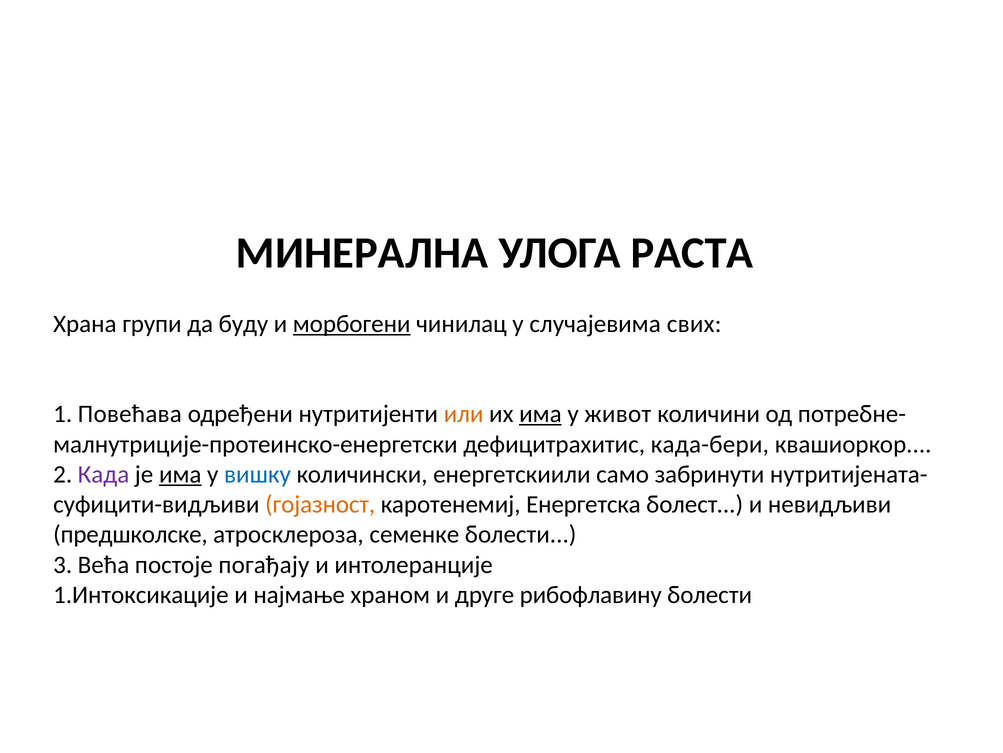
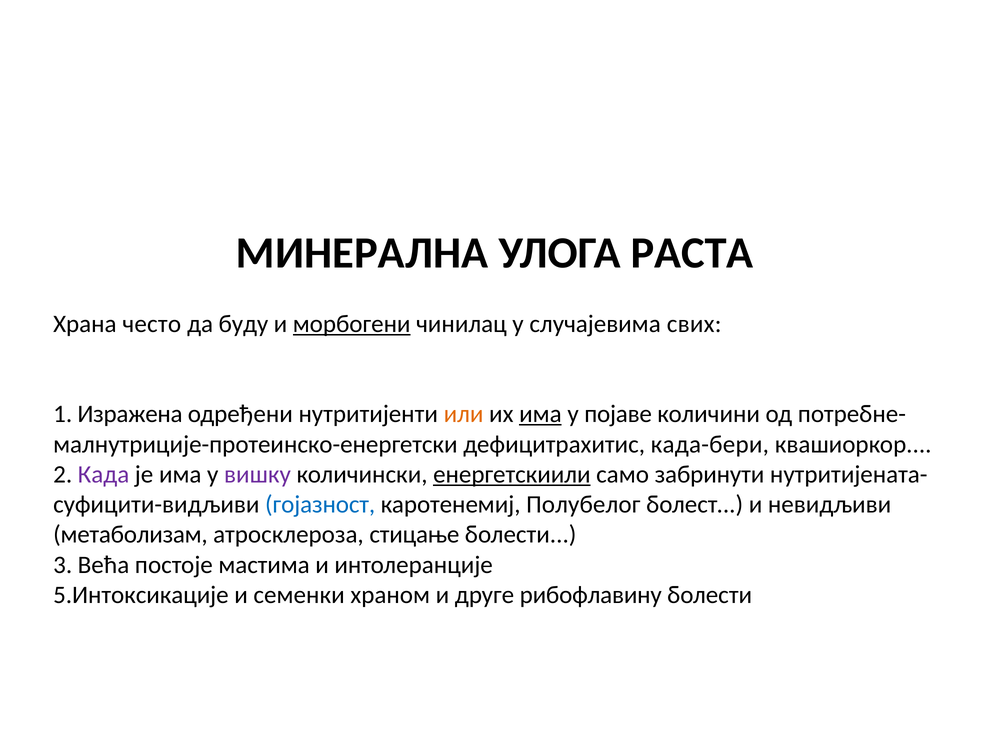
групи: групи -> често
Повећава: Повећава -> Изражена
живот: живот -> појаве
има at (180, 474) underline: present -> none
вишку colour: blue -> purple
енергетскиили underline: none -> present
гојазност colour: orange -> blue
Енергетска: Енергетска -> Полубелог
предшколске: предшколске -> метаболизам
семенке: семенке -> стицање
погађају: погађају -> мастима
1.Интоксикације: 1.Интоксикације -> 5.Интоксикације
најмање: најмање -> семенки
